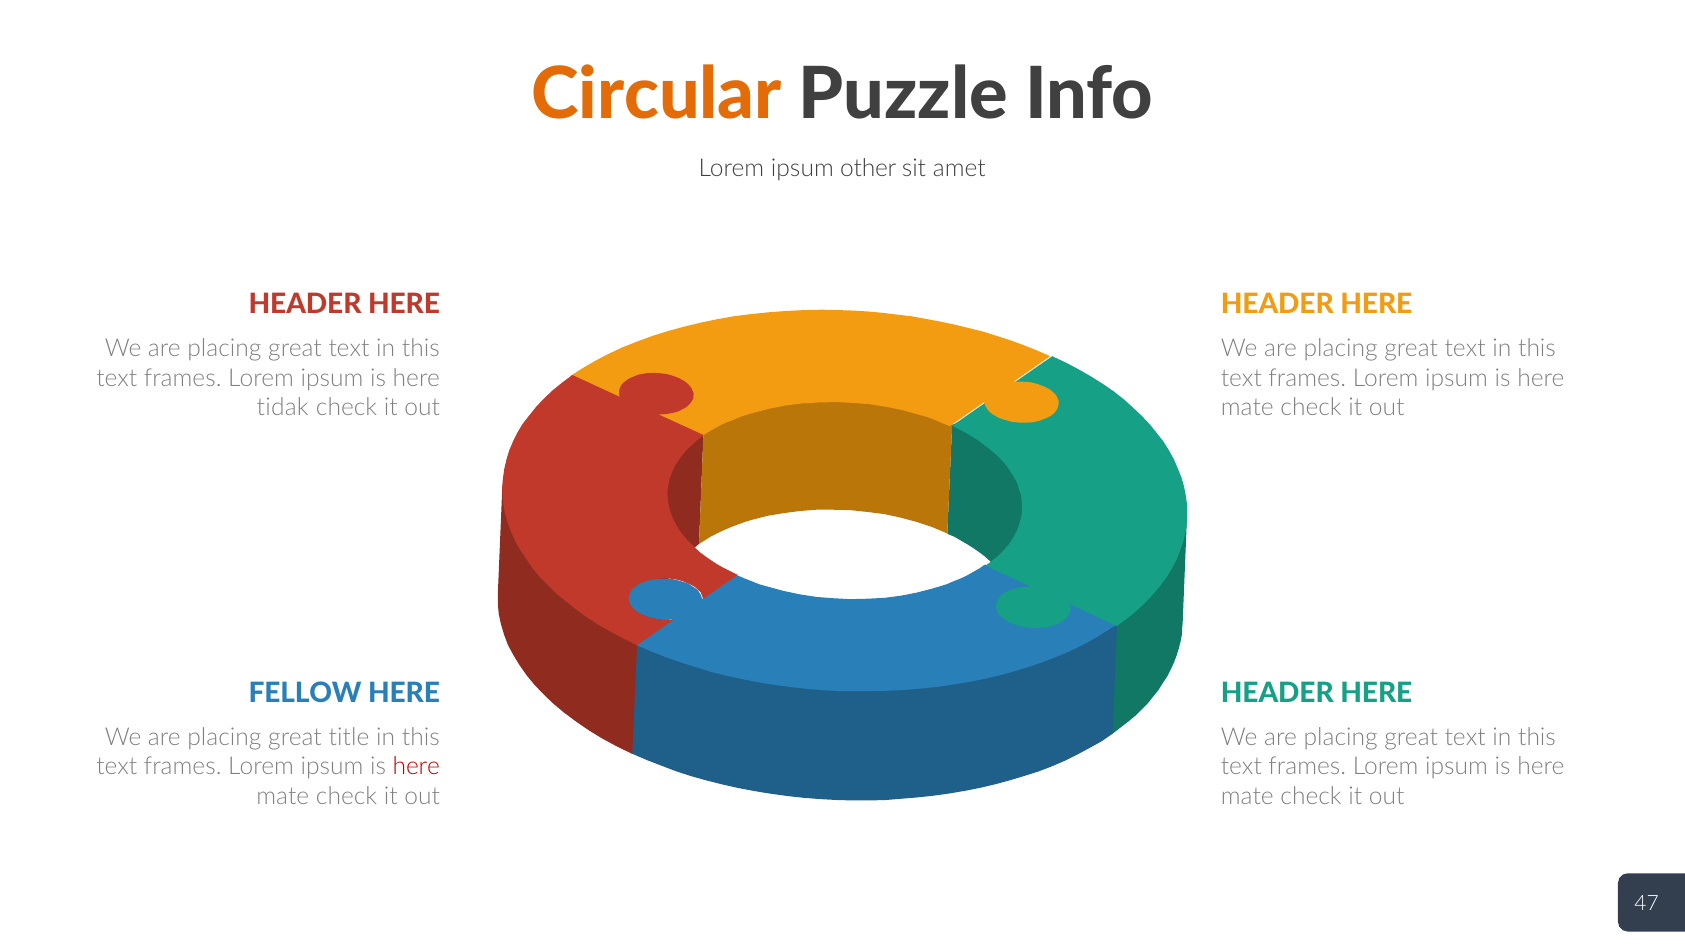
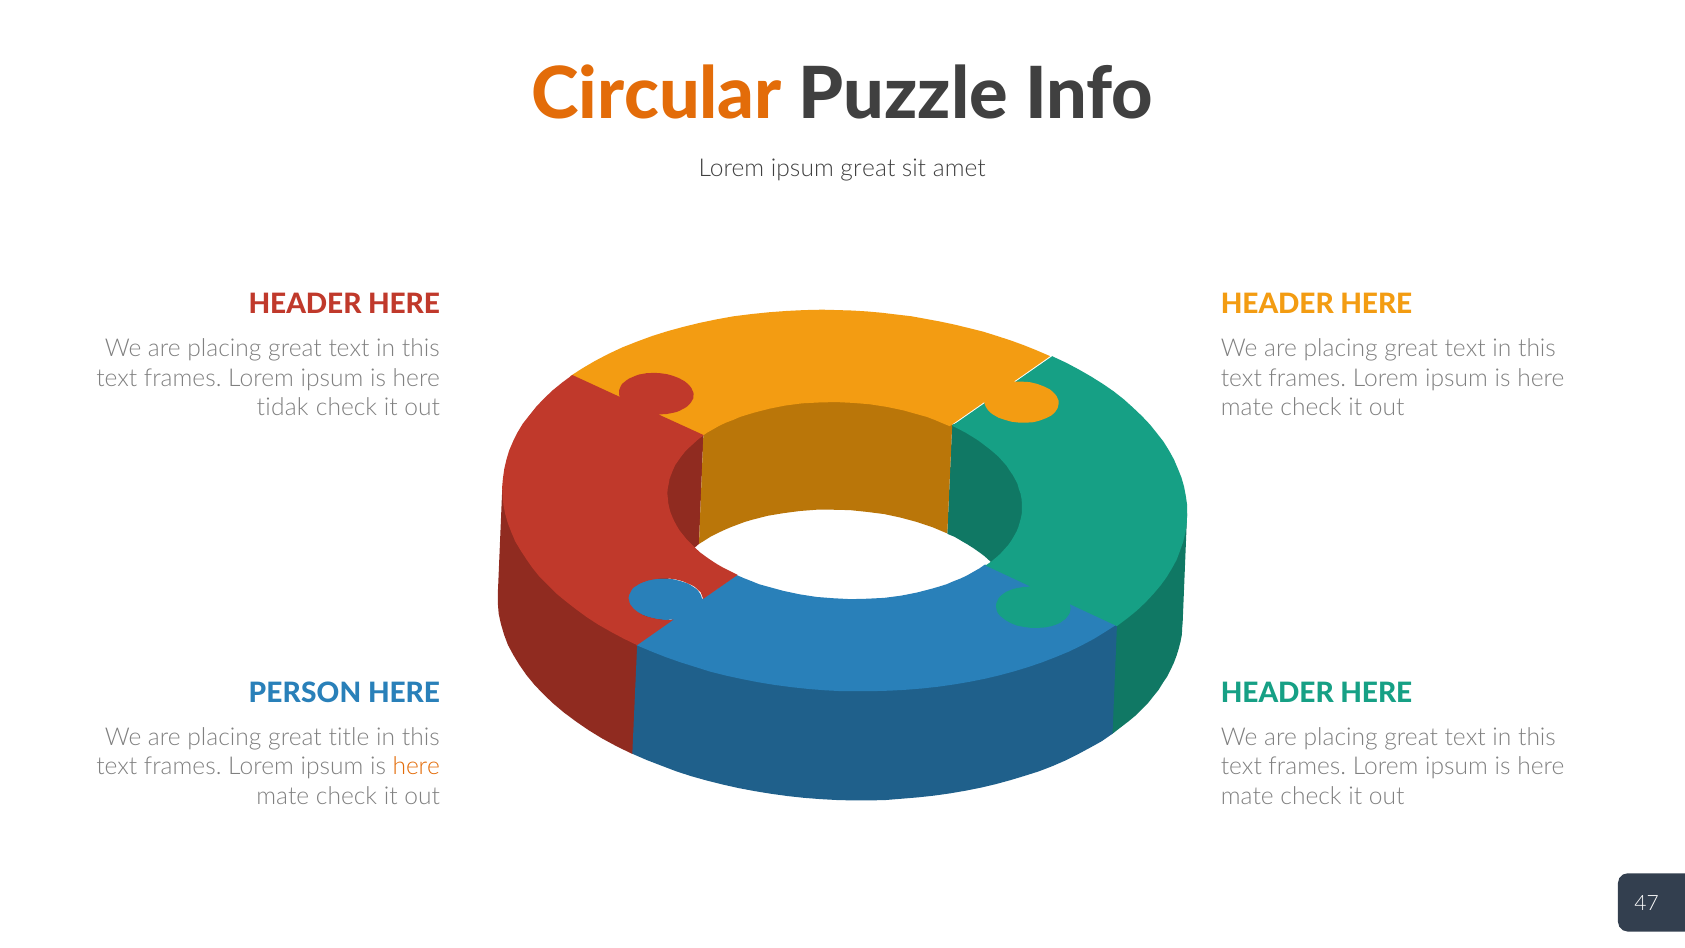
ipsum other: other -> great
FELLOW: FELLOW -> PERSON
here at (416, 767) colour: red -> orange
